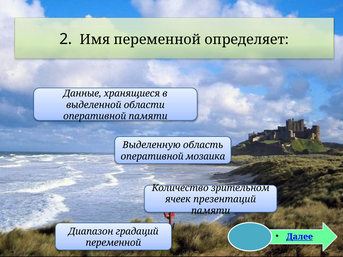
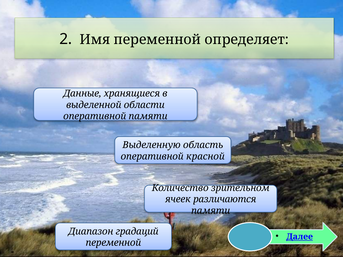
мозаика: мозаика -> красной
презентаций: презентаций -> различаются
